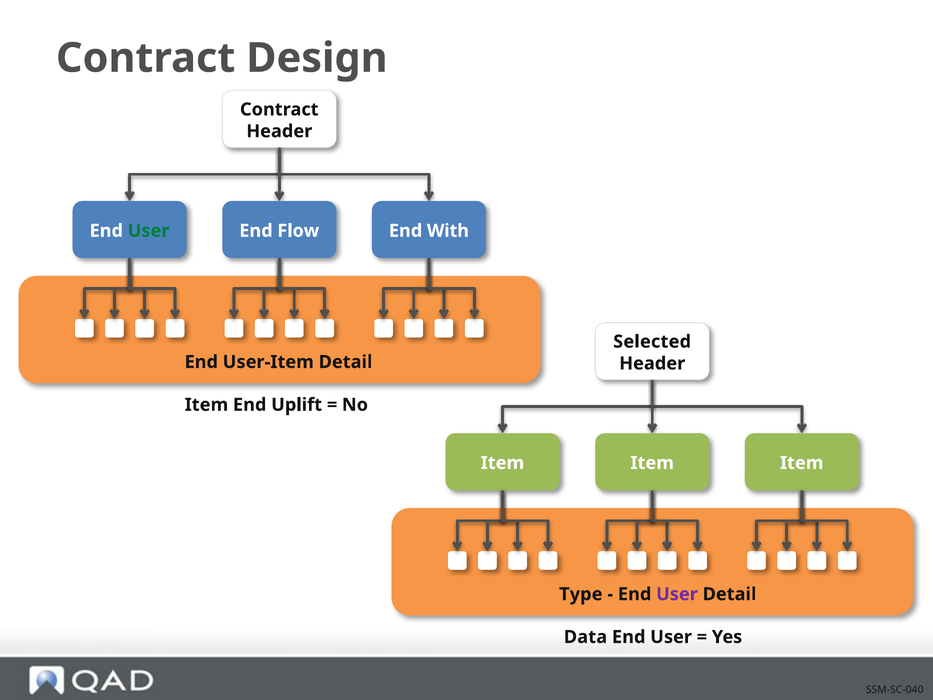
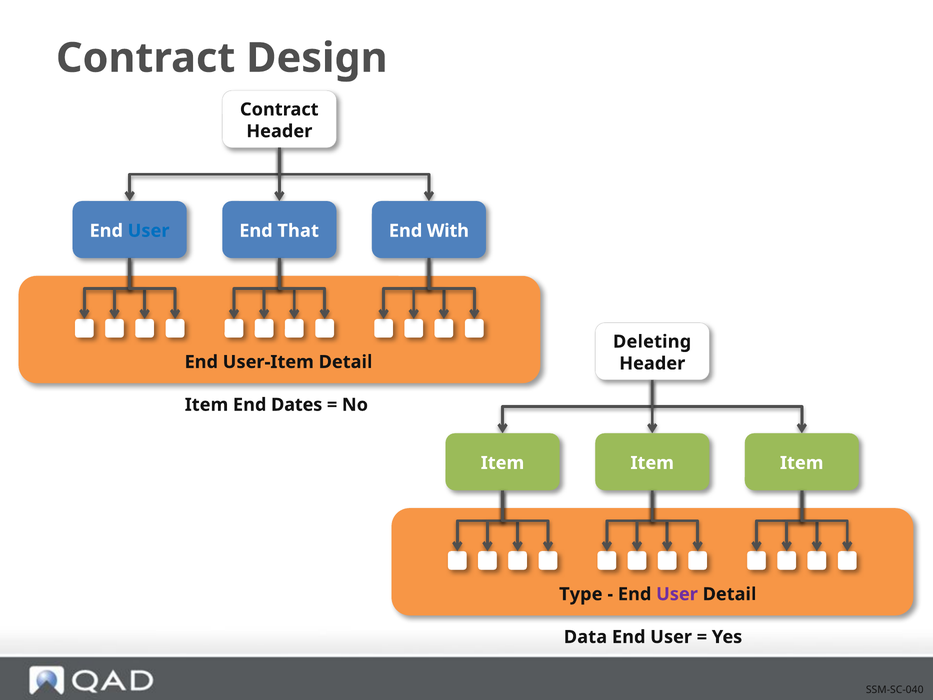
User at (149, 231) colour: green -> blue
Flow: Flow -> That
Selected: Selected -> Deleting
Uplift: Uplift -> Dates
